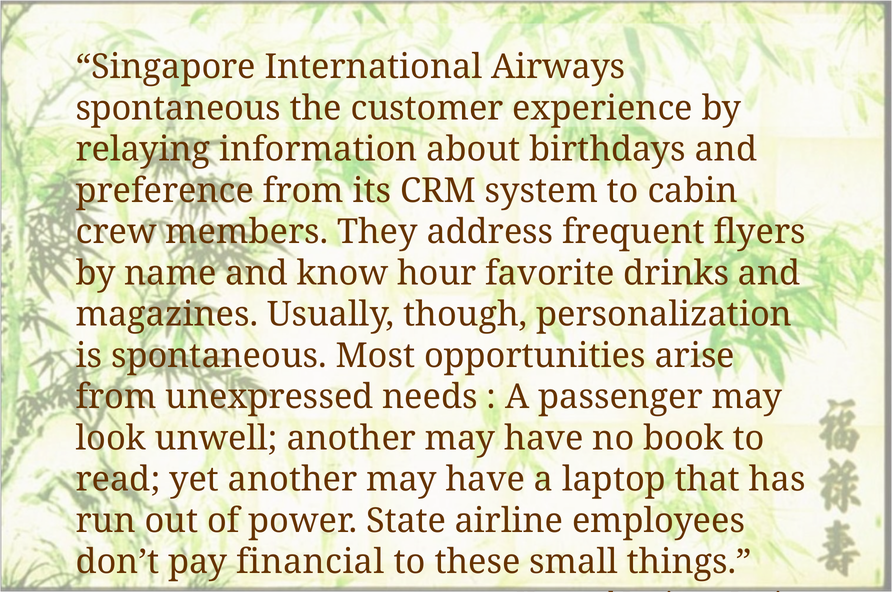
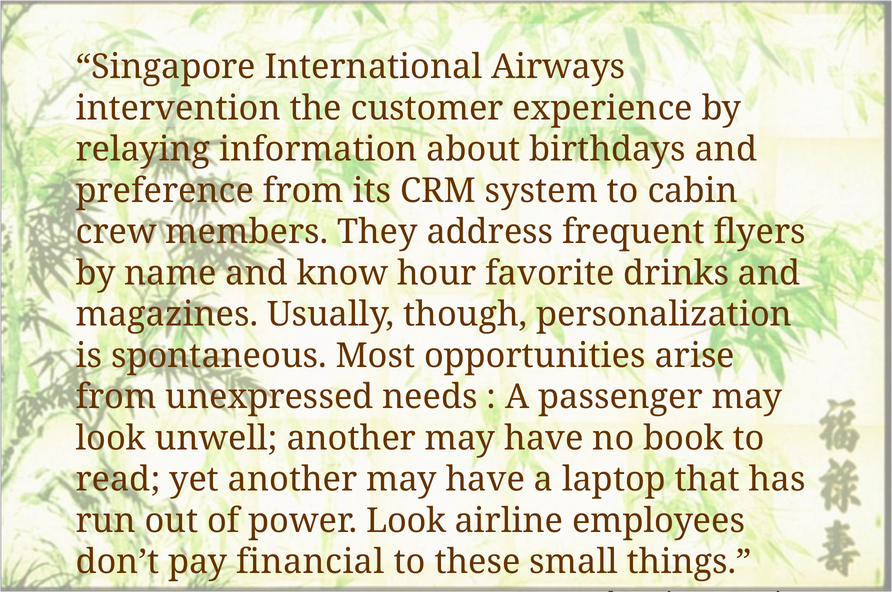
spontaneous at (178, 108): spontaneous -> intervention
power State: State -> Look
